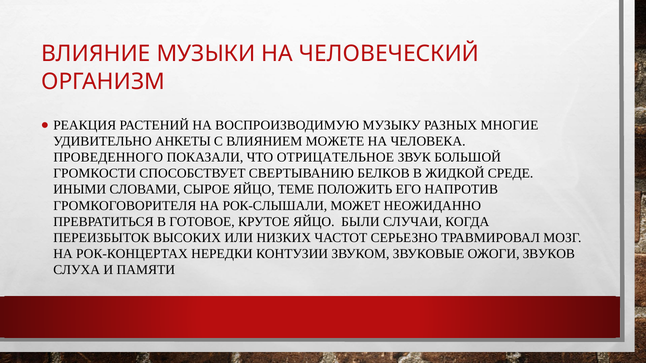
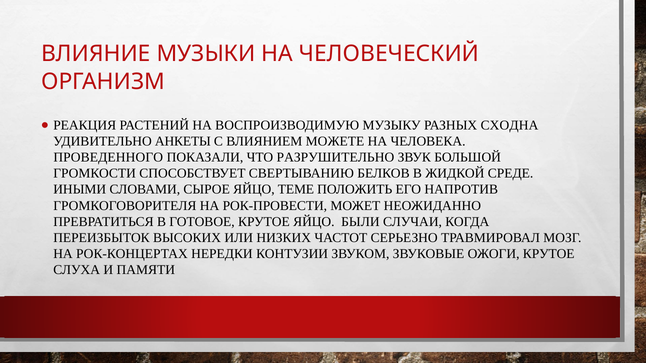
МНОГИЕ: МНОГИЕ -> СХОДНА
ОТРИЦАТЕЛЬНОЕ: ОТРИЦАТЕЛЬНОЕ -> РАЗРУШИТЕЛЬНО
РОК-СЛЫШАЛИ: РОК-СЛЫШАЛИ -> РОК-ПРОВЕСТИ
ОЖОГИ ЗВУКОВ: ЗВУКОВ -> КРУТОЕ
